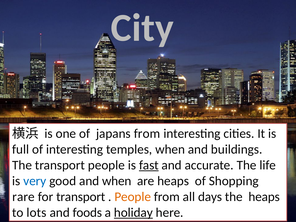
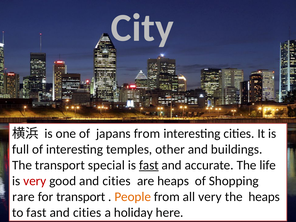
temples when: when -> other
transport people: people -> special
very at (35, 181) colour: blue -> red
good and when: when -> cities
all days: days -> very
to lots: lots -> fast
foods at (87, 213): foods -> cities
holiday underline: present -> none
